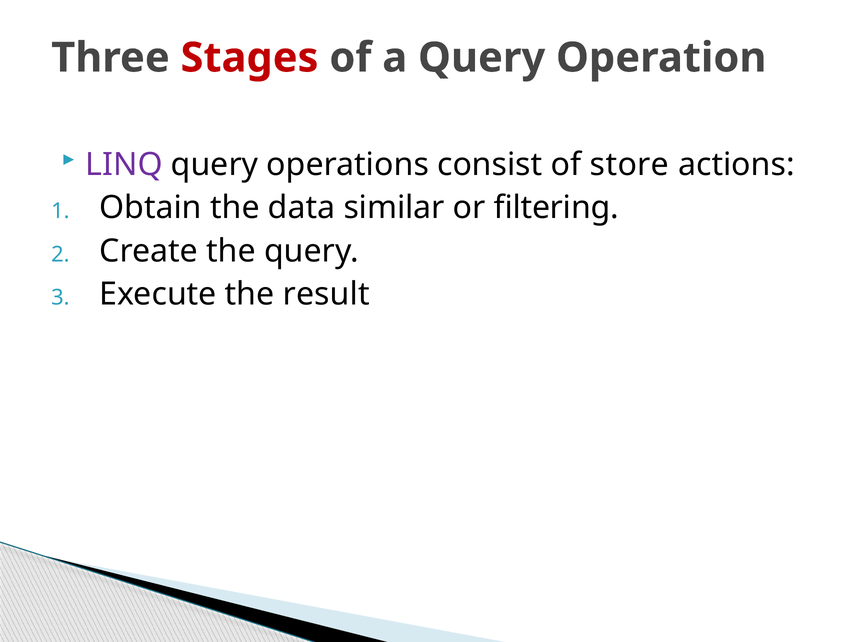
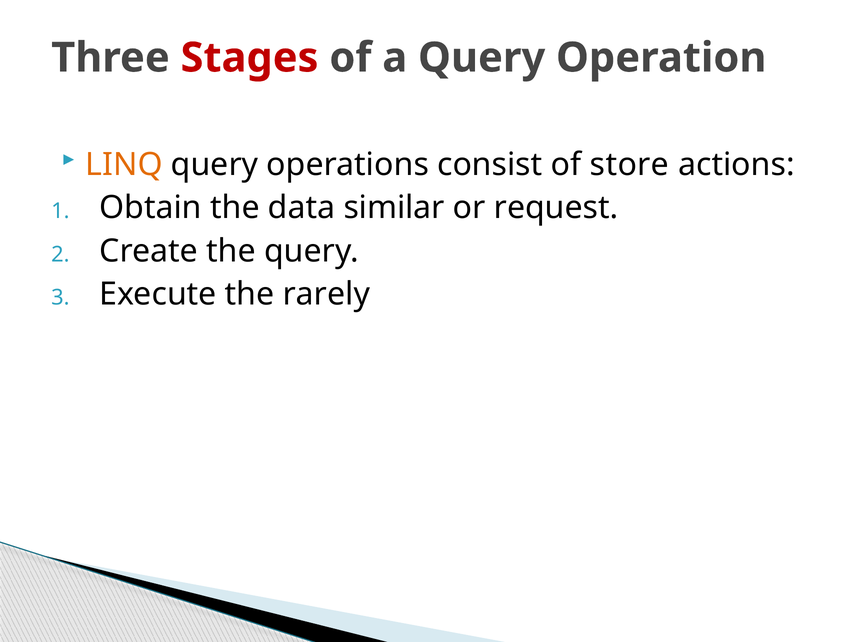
LINQ colour: purple -> orange
filtering: filtering -> request
result: result -> rarely
